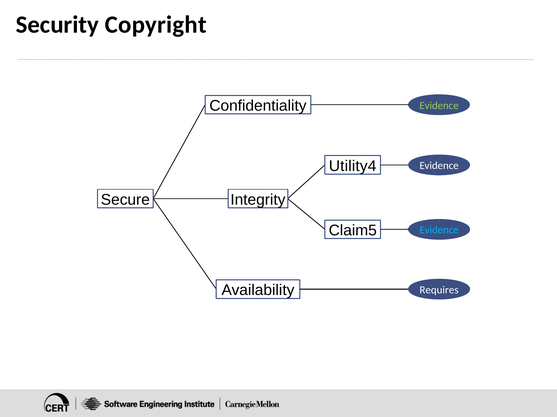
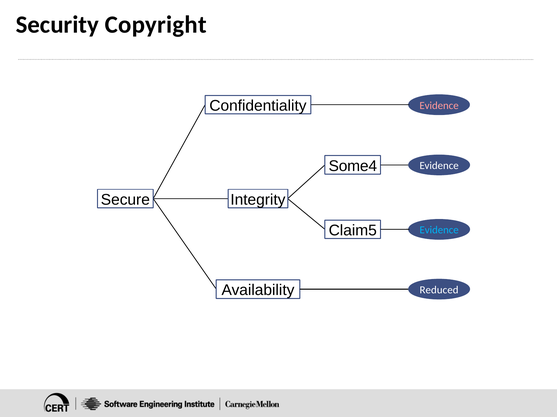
Evidence at (439, 106) colour: light green -> pink
Utility4: Utility4 -> Some4
Requires: Requires -> Reduced
